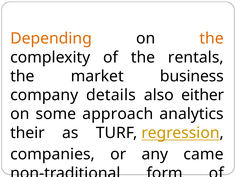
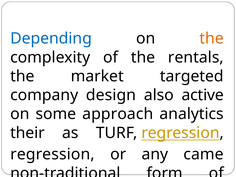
Depending colour: orange -> blue
business: business -> targeted
details: details -> design
either: either -> active
companies at (53, 154): companies -> regression
